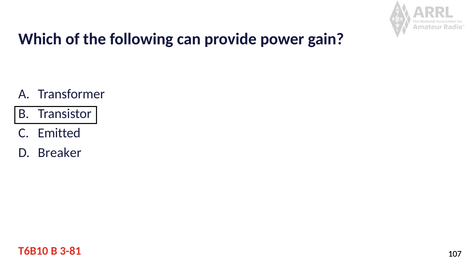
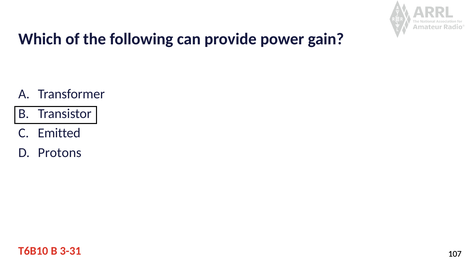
Breaker: Breaker -> Protons
3-81: 3-81 -> 3-31
